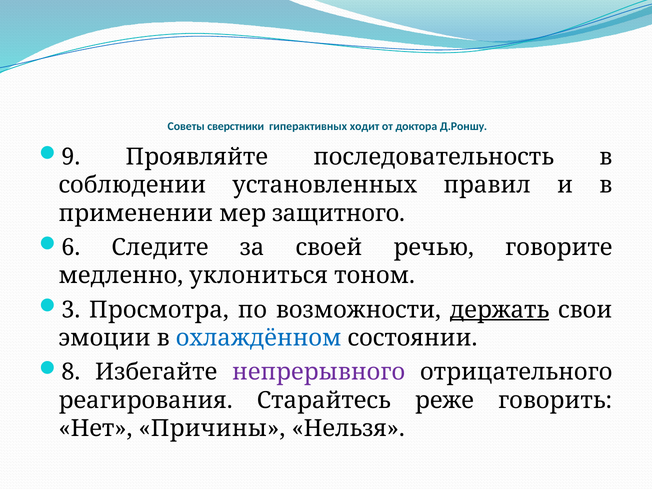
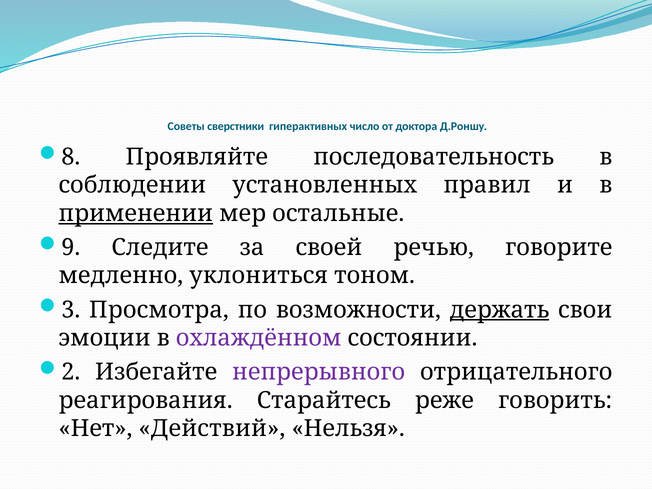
ходит: ходит -> число
9: 9 -> 8
применении underline: none -> present
защитного: защитного -> остальные
6: 6 -> 9
охлаждённом colour: blue -> purple
8: 8 -> 2
Причины: Причины -> Действий
